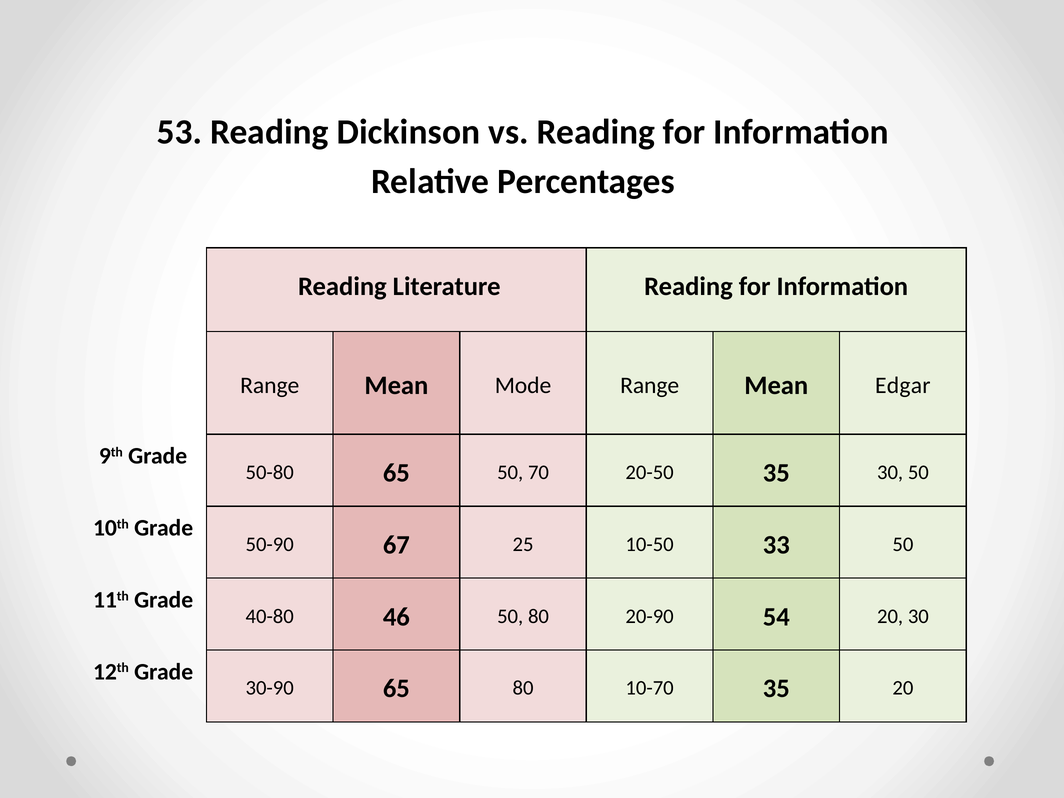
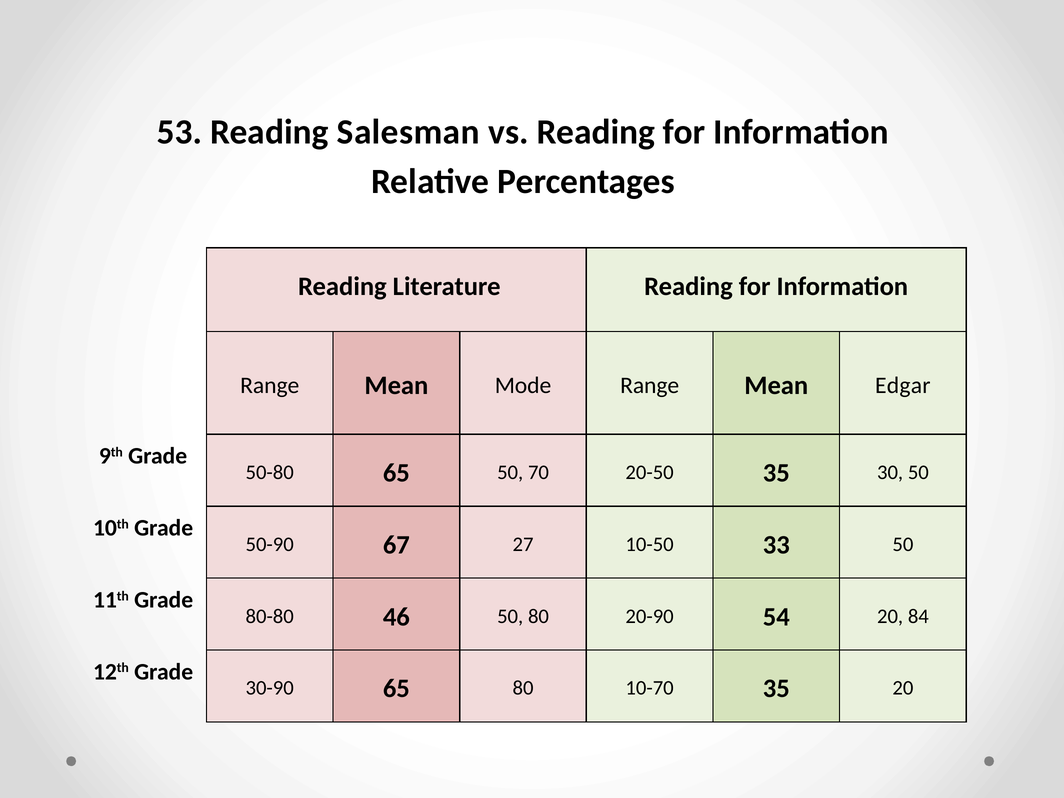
Dickinson: Dickinson -> Salesman
25: 25 -> 27
40-80: 40-80 -> 80-80
20 30: 30 -> 84
